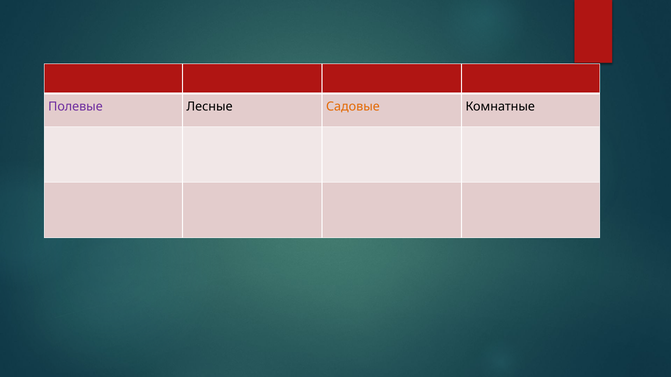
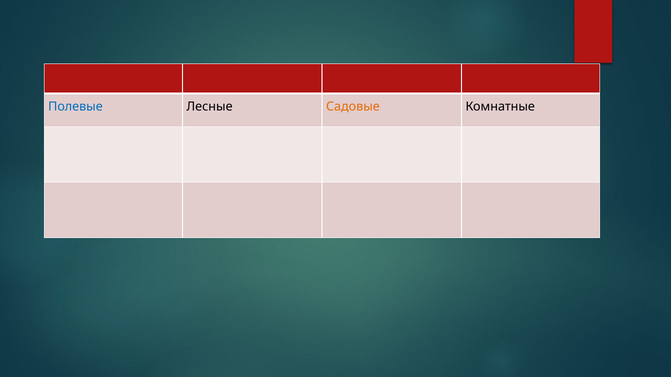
Полевые colour: purple -> blue
